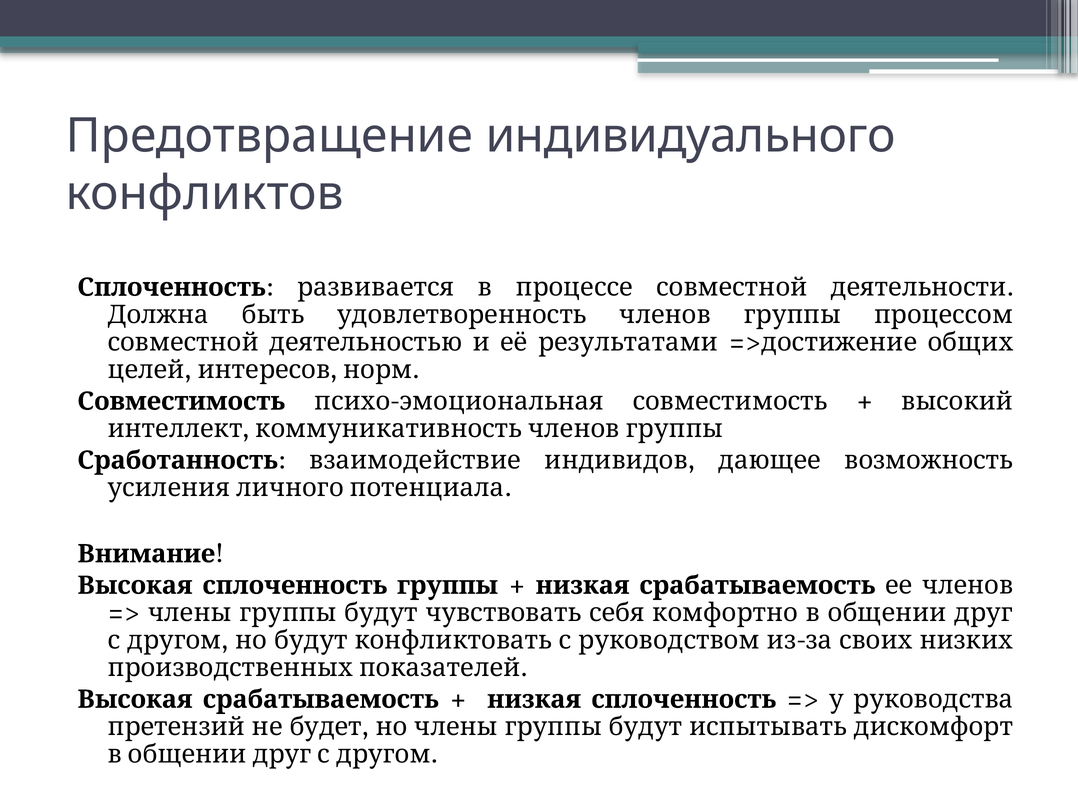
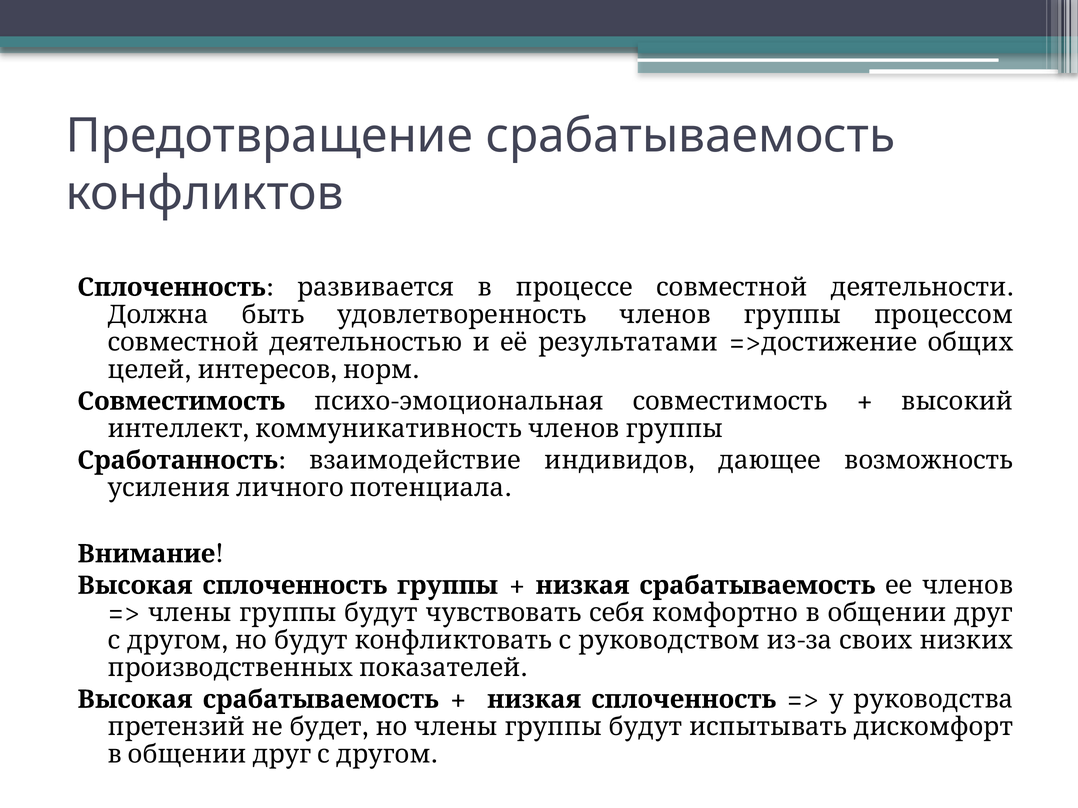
Предотвращение индивидуального: индивидуального -> срабатываемость
